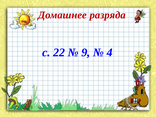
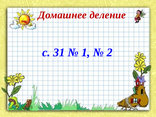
разряда: разряда -> деление
22: 22 -> 31
9: 9 -> 1
4: 4 -> 2
